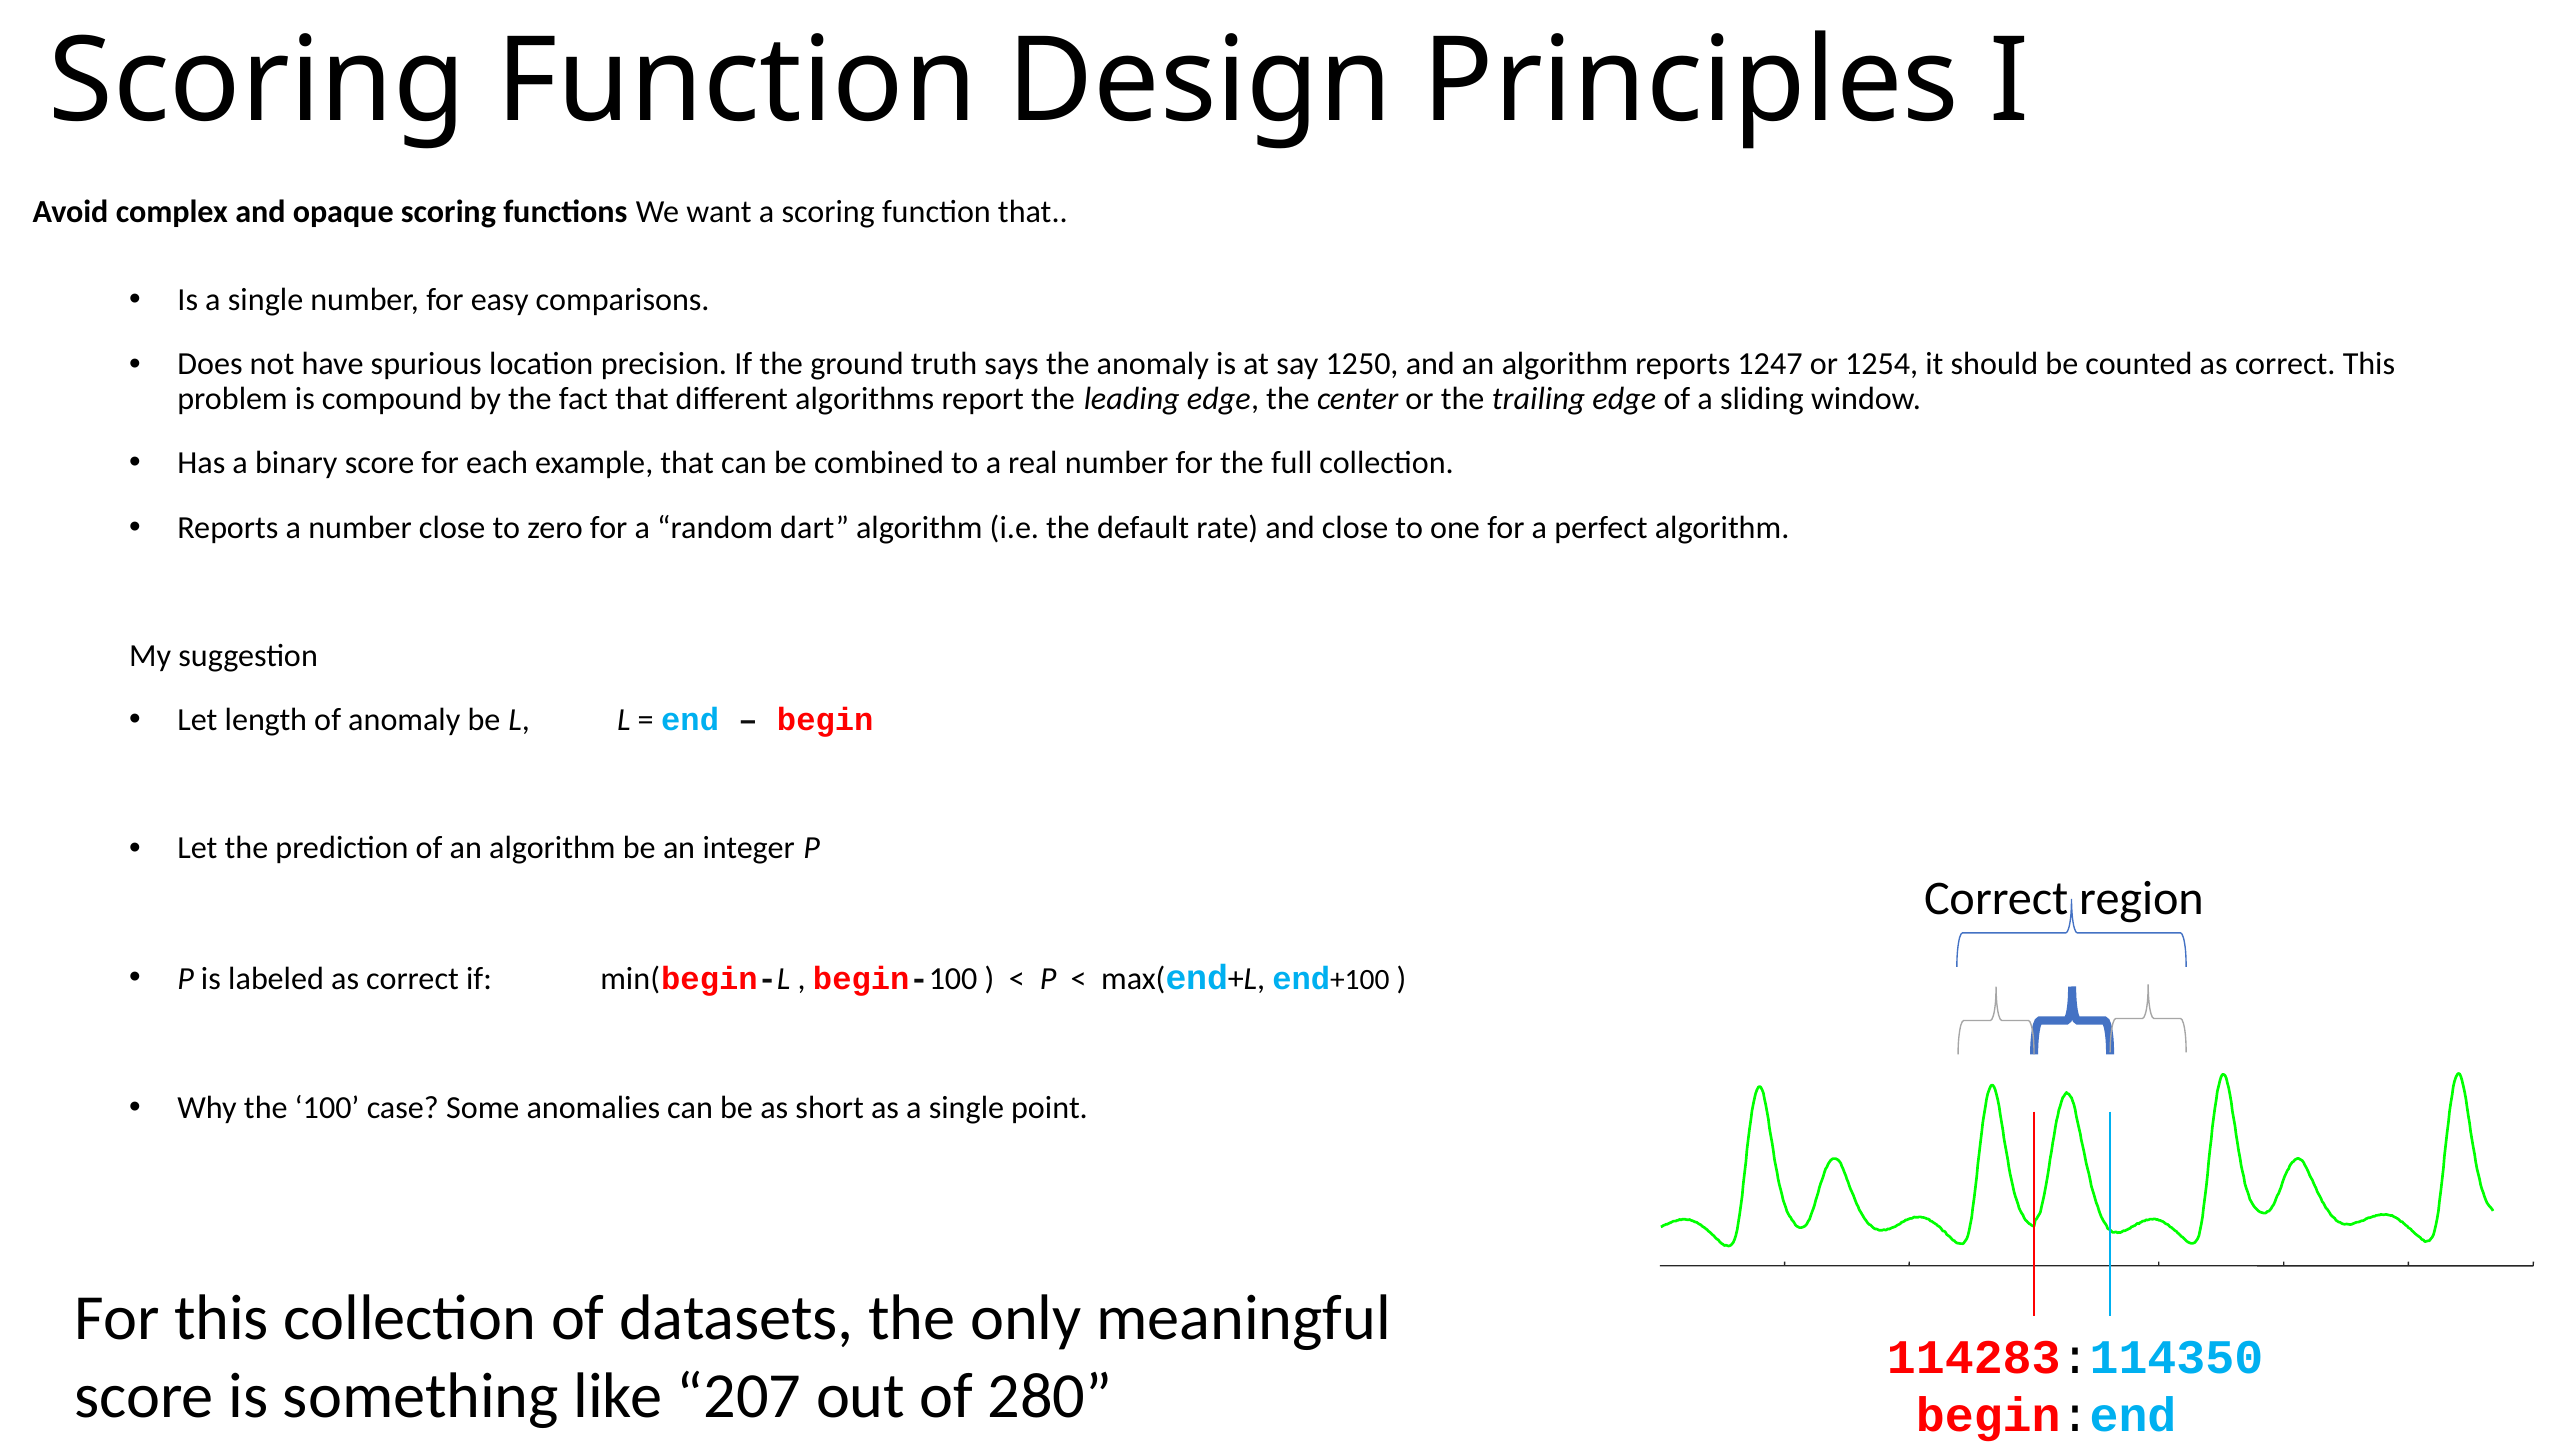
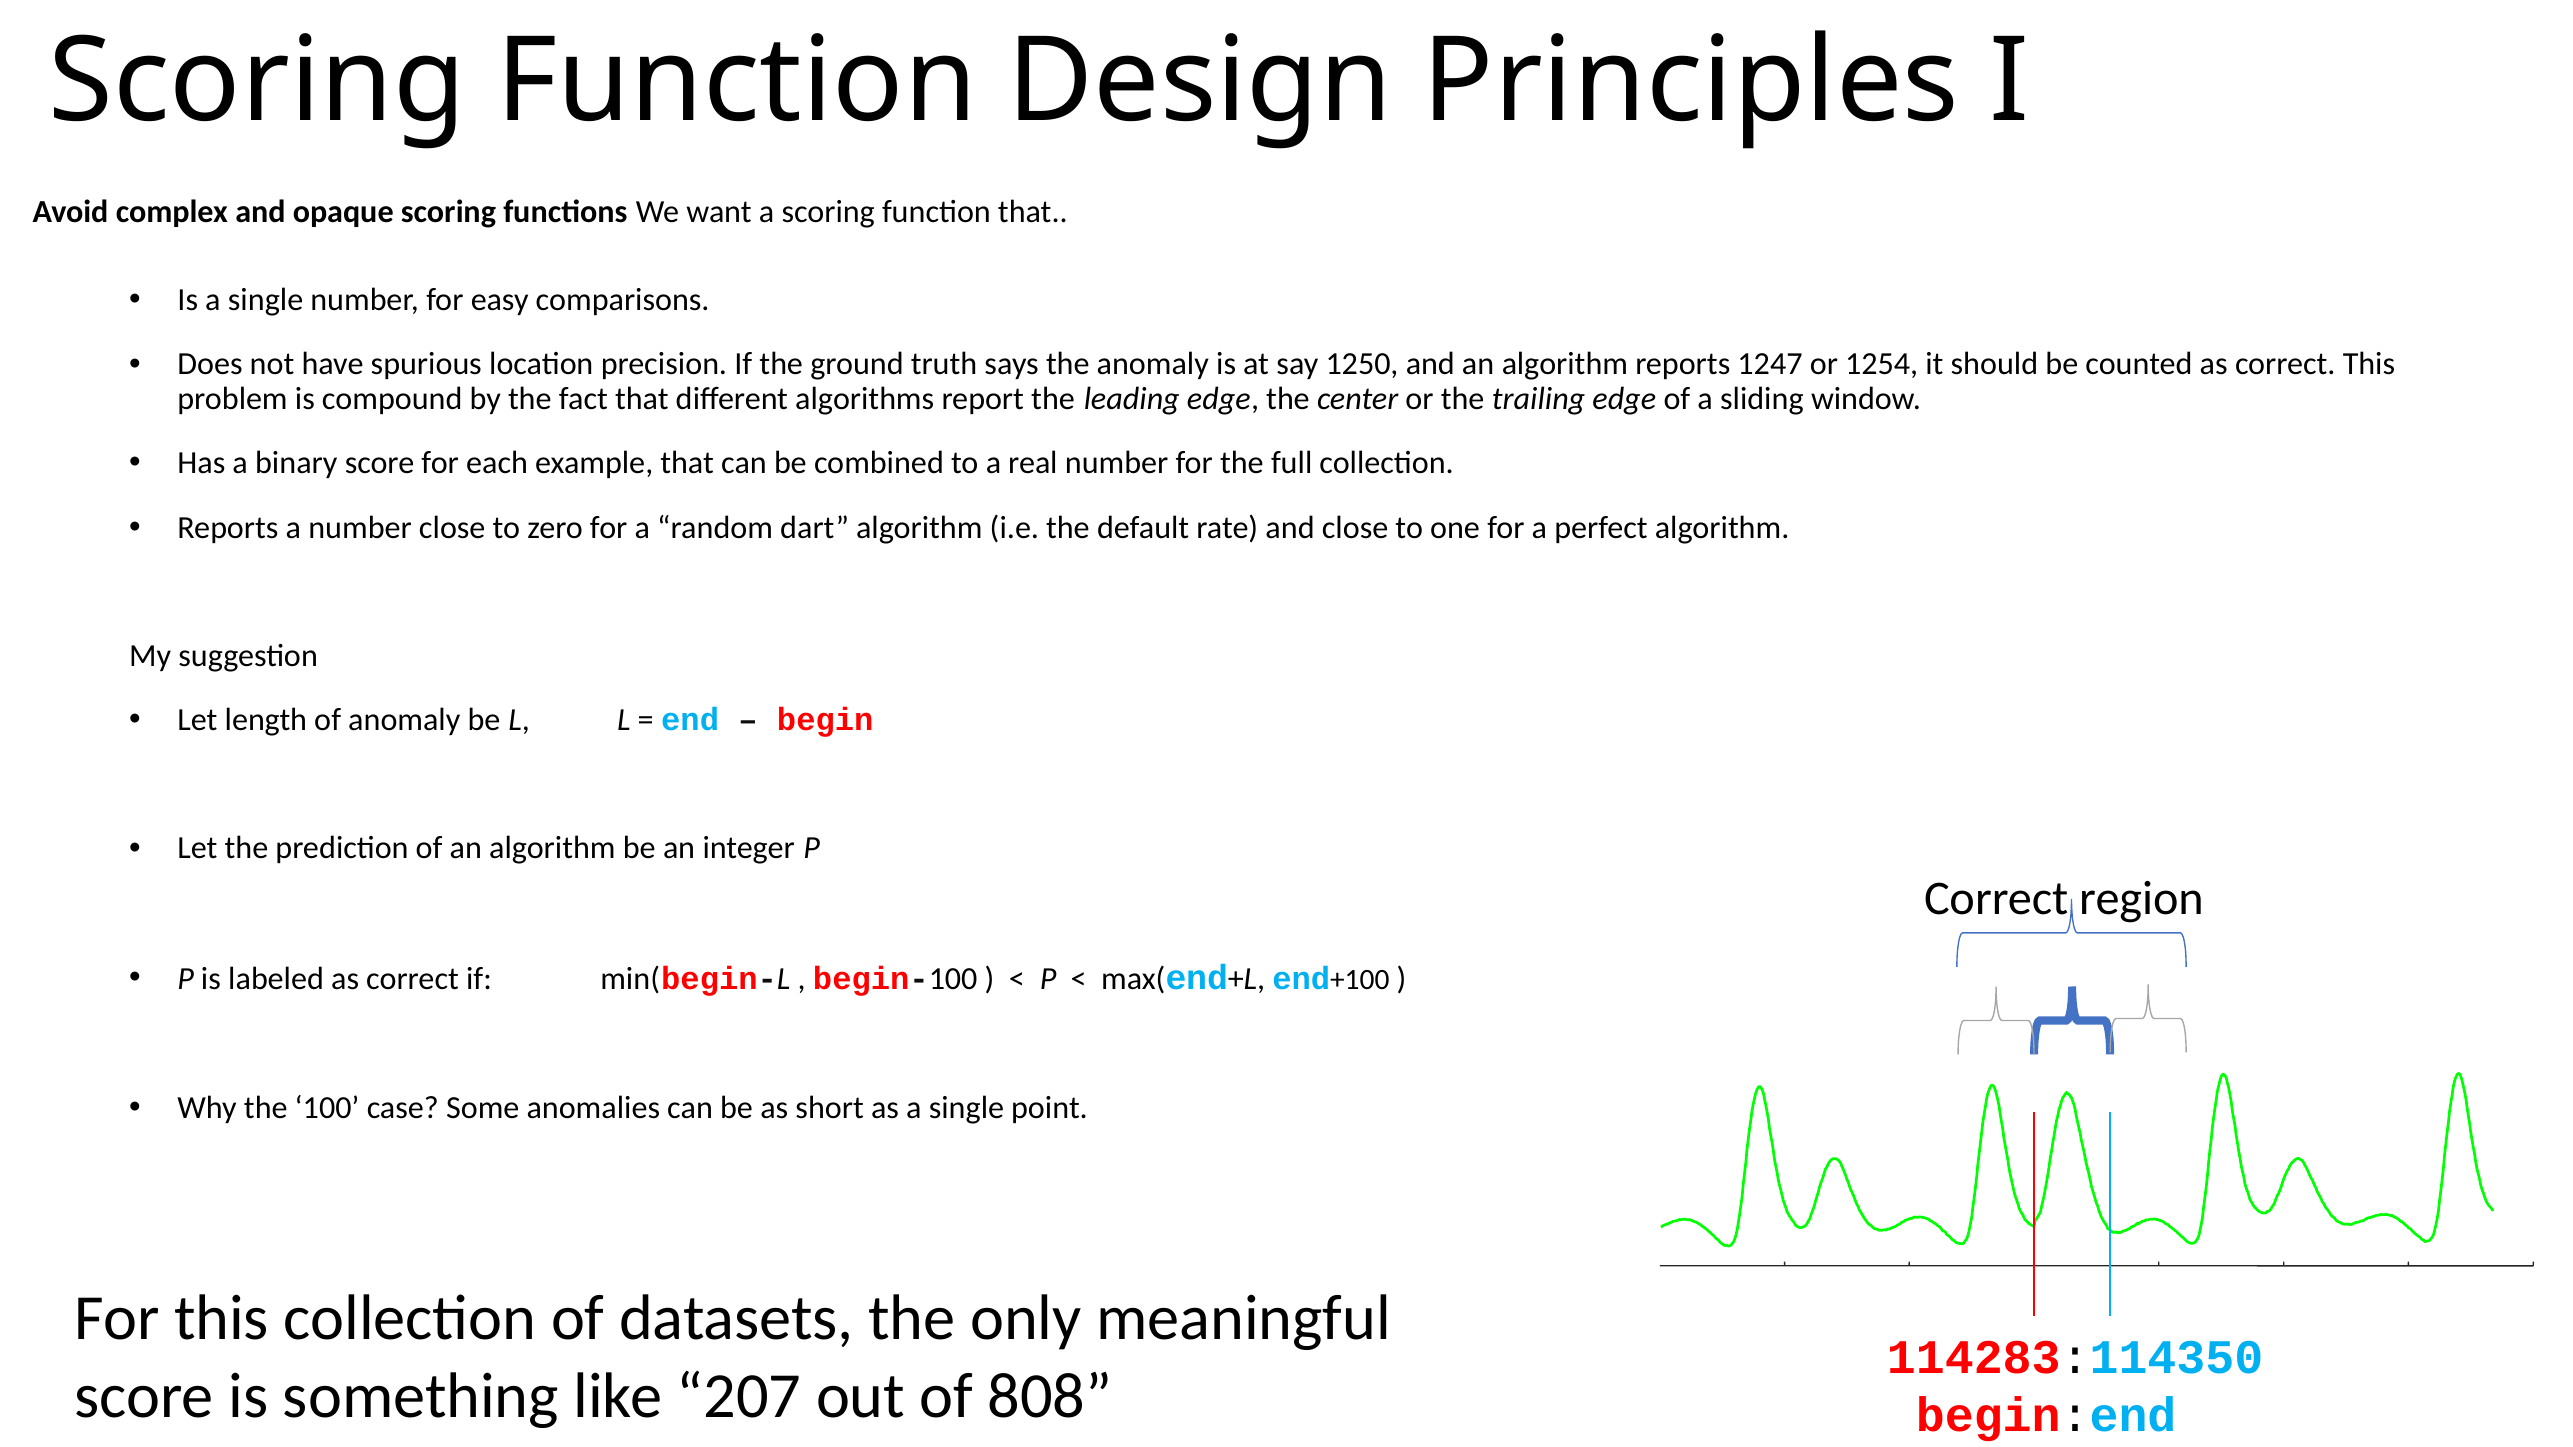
280: 280 -> 808
